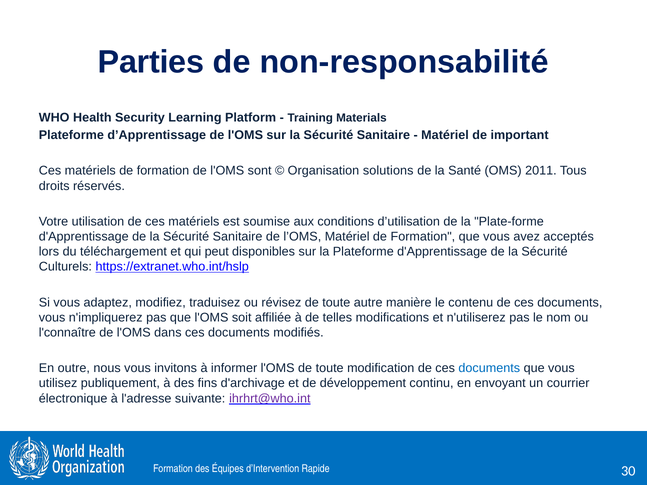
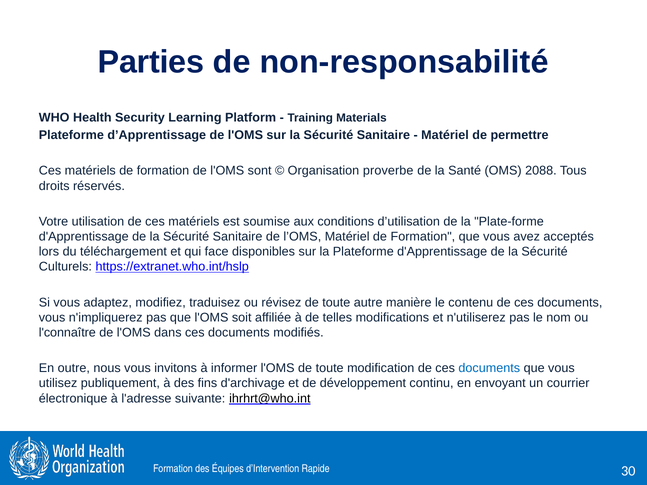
important: important -> permettre
solutions: solutions -> proverbe
2011: 2011 -> 2088
peut: peut -> face
ihrhrt@who.int colour: purple -> black
